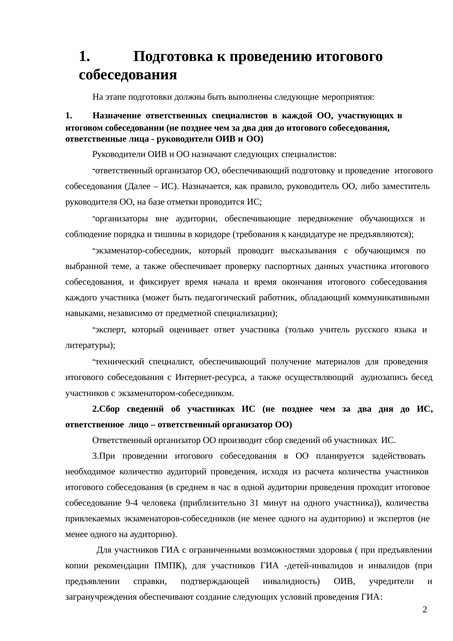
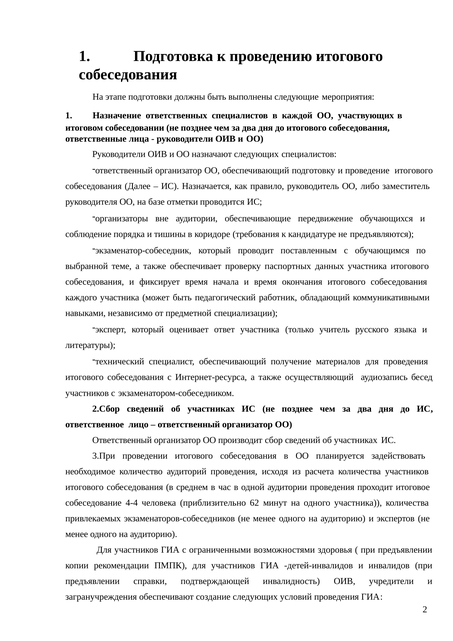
высказывания: высказывания -> поставленным
9-4: 9-4 -> 4-4
31: 31 -> 62
